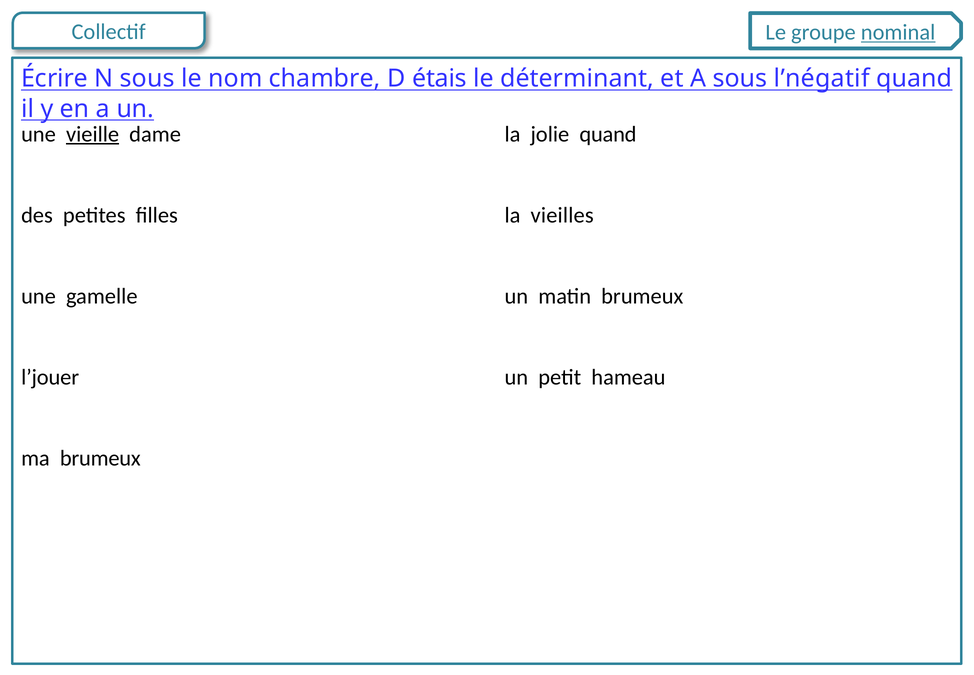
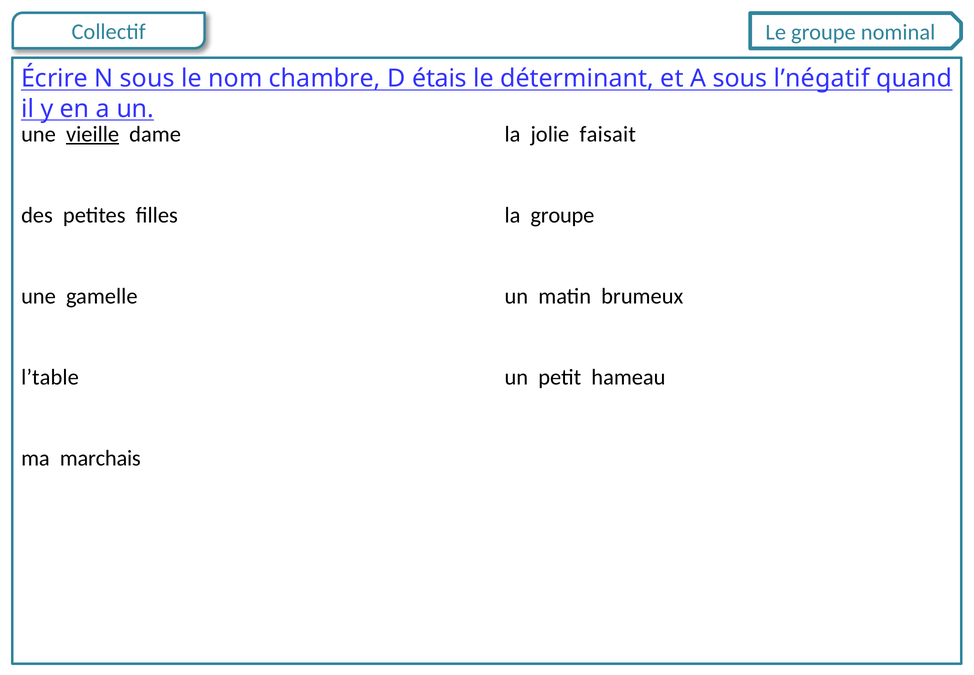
nominal underline: present -> none
jolie quand: quand -> faisait
la vieilles: vieilles -> groupe
l’jouer: l’jouer -> l’table
ma brumeux: brumeux -> marchais
